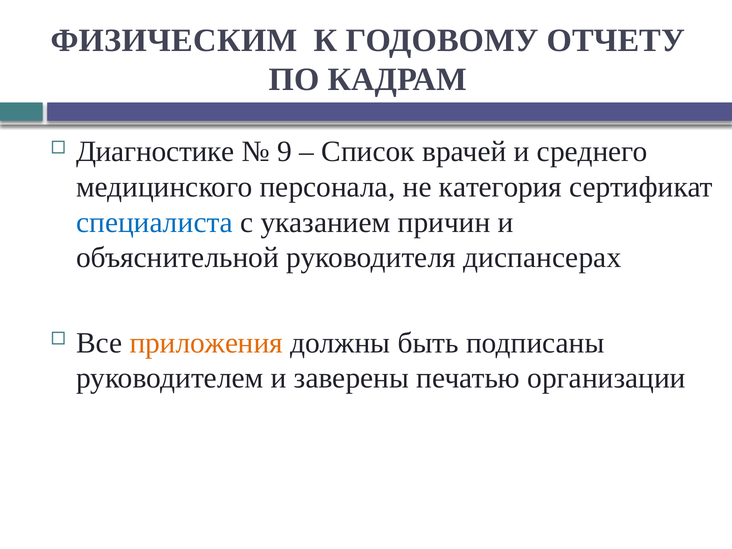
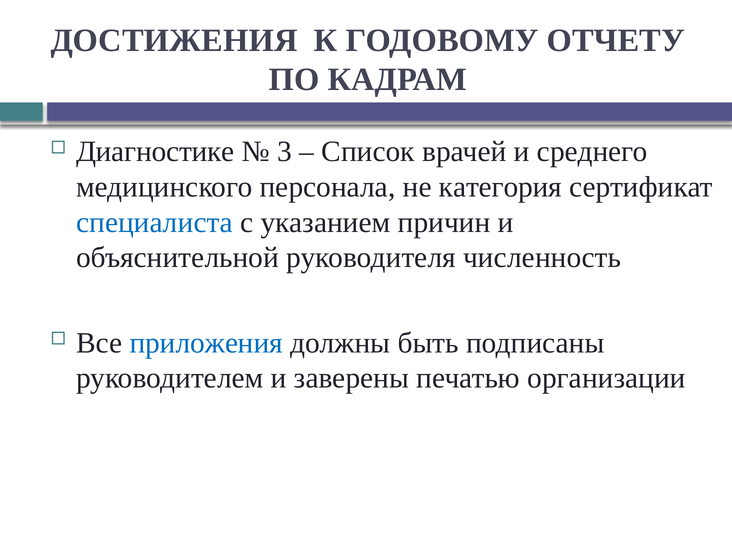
ФИЗИЧЕСКИМ: ФИЗИЧЕСКИМ -> ДОСТИЖЕНИЯ
9: 9 -> 3
диспансерах: диспансерах -> численность
приложения colour: orange -> blue
